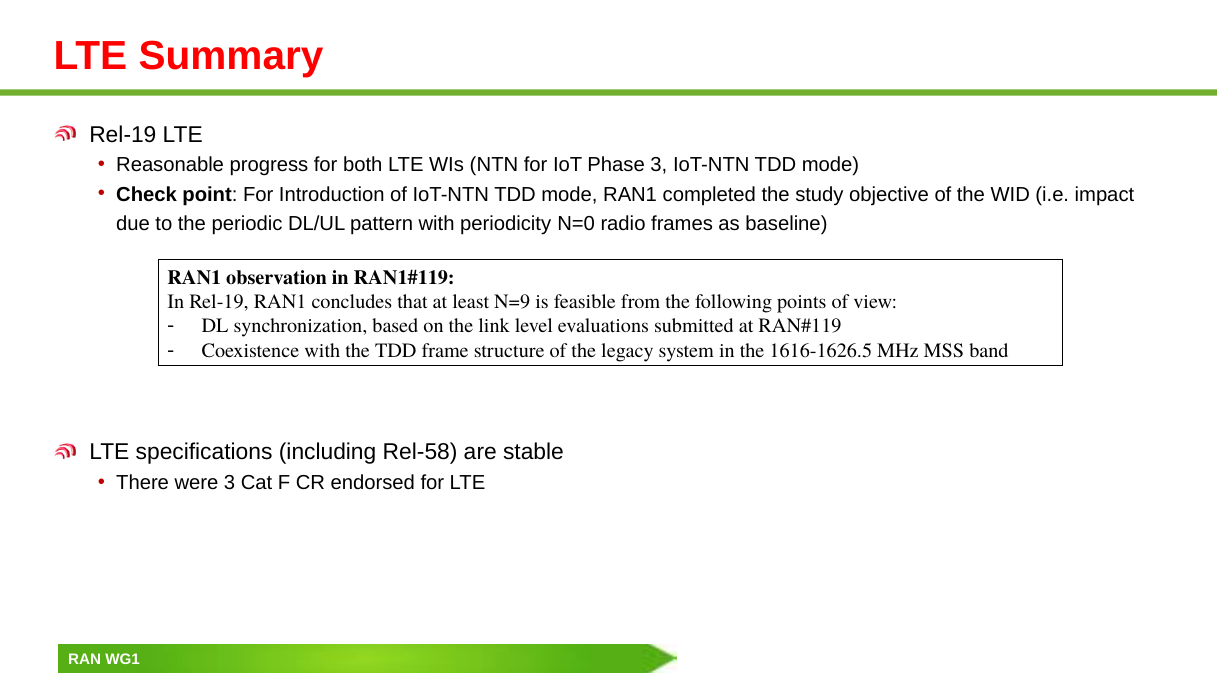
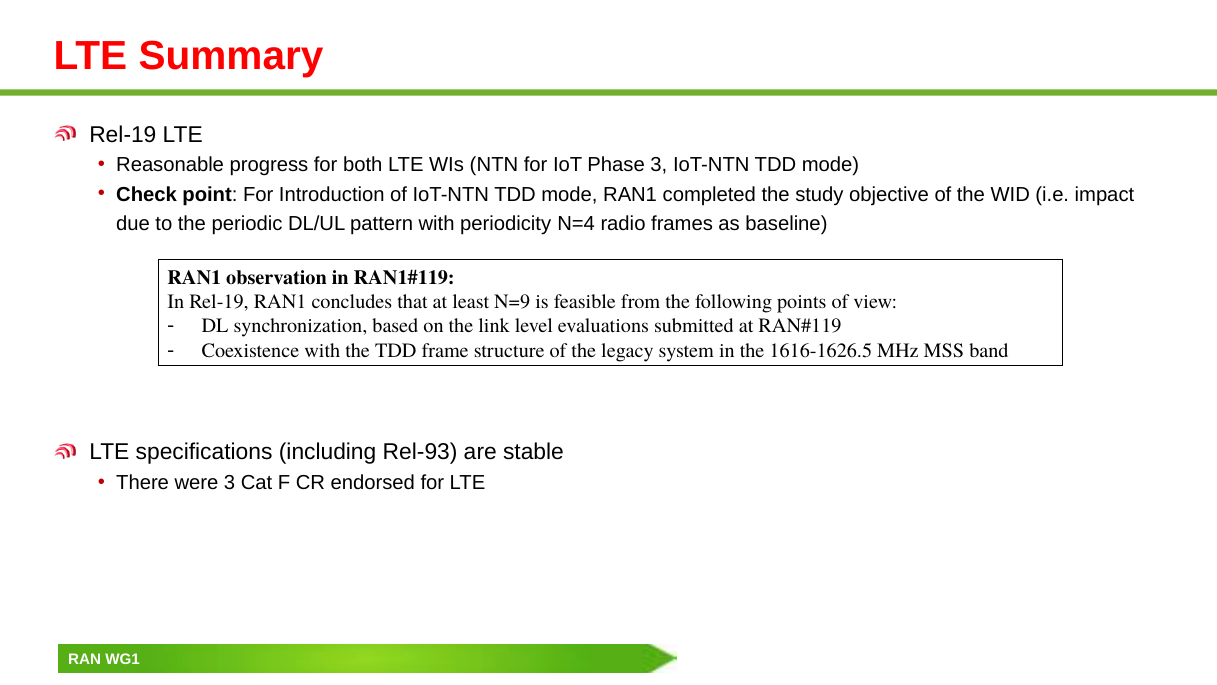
N=0: N=0 -> N=4
Rel-58: Rel-58 -> Rel-93
